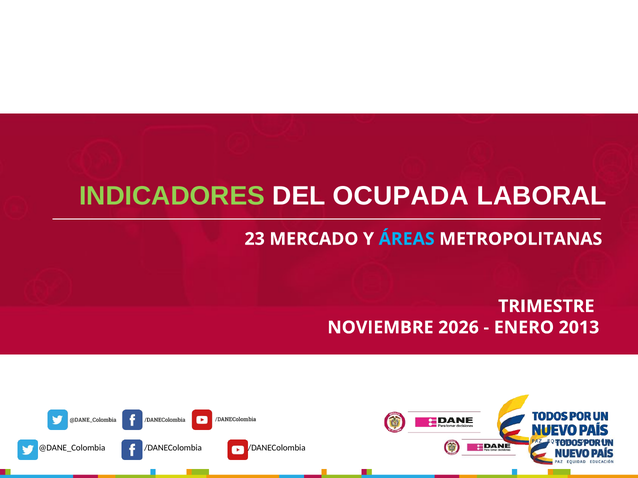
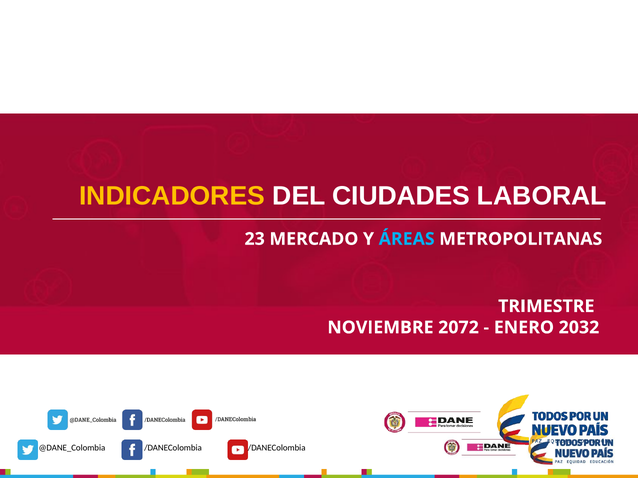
INDICADORES colour: light green -> yellow
OCUPADA: OCUPADA -> CIUDADES
2026: 2026 -> 2072
2013: 2013 -> 2032
